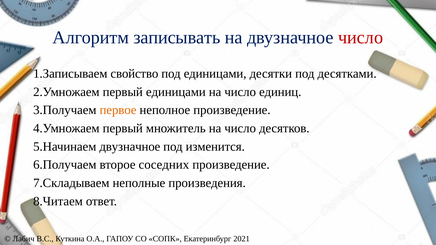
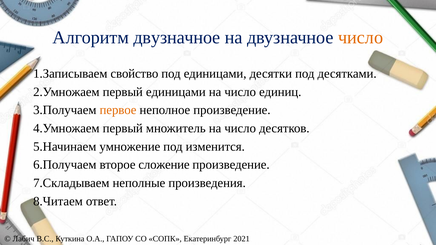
Алгоритм записывать: записывать -> двузначное
число at (361, 37) colour: red -> orange
5.Начинаем двузначное: двузначное -> умножение
соседних: соседних -> сложение
